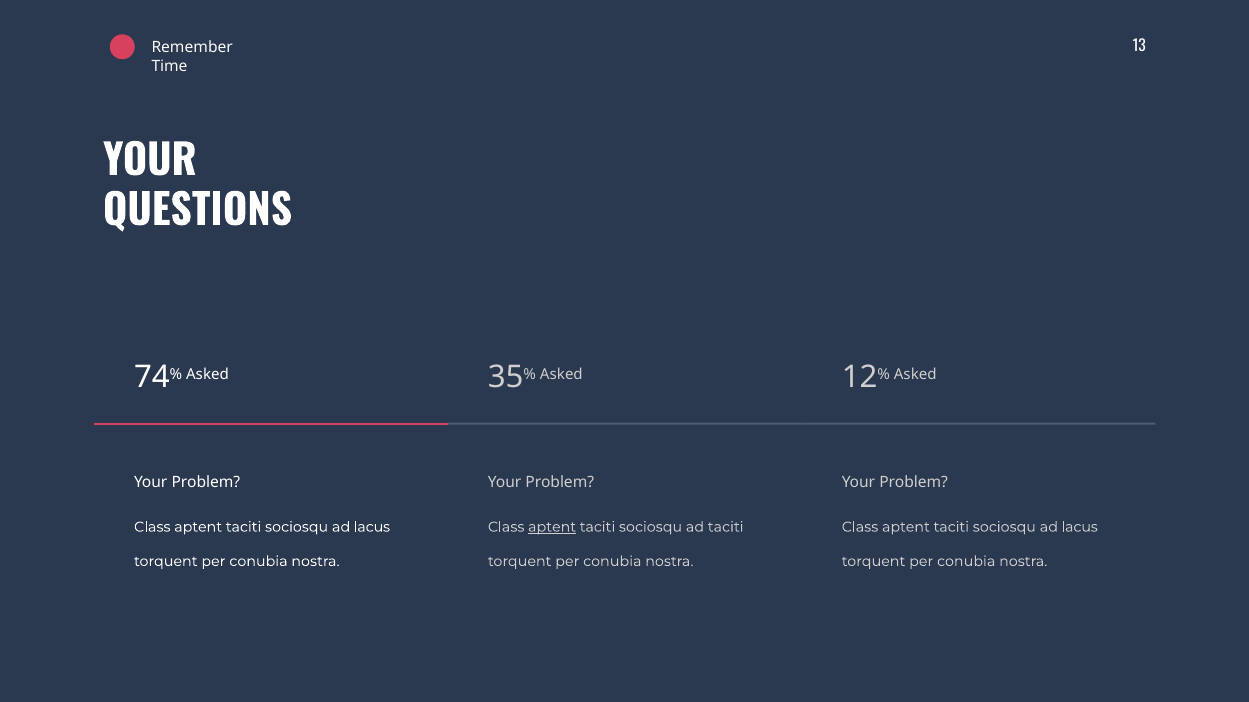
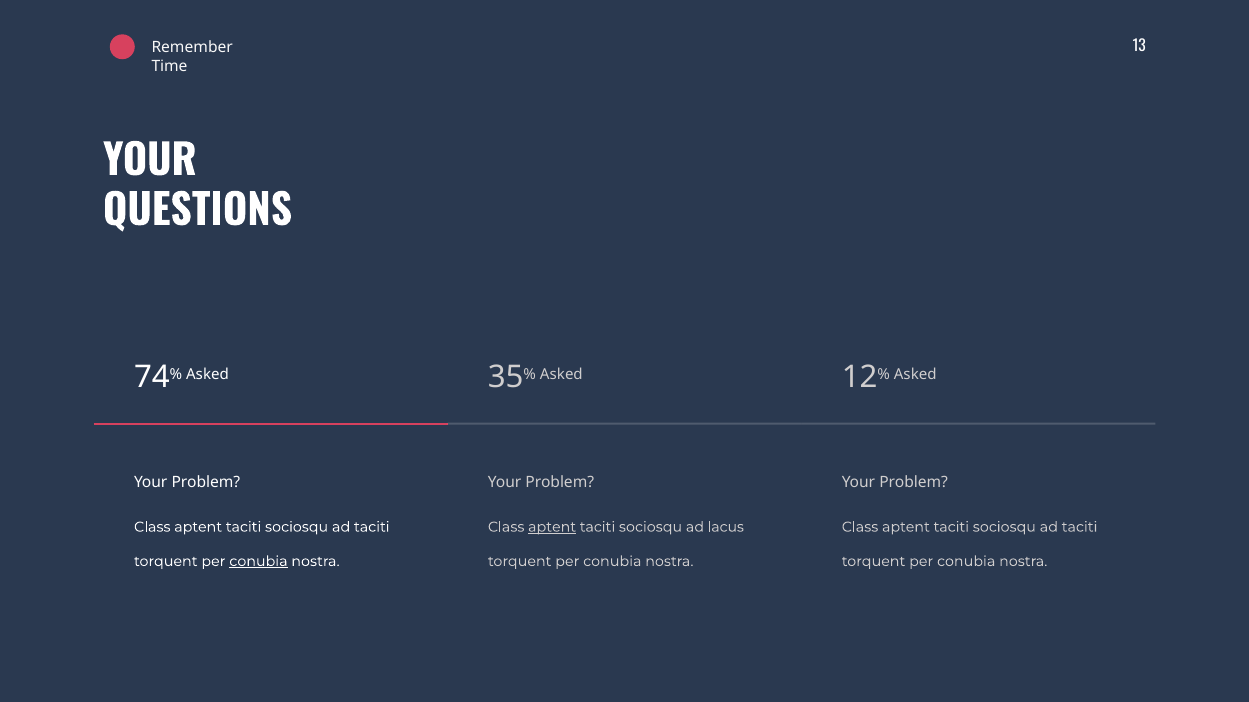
lacus at (372, 527): lacus -> taciti
ad taciti: taciti -> lacus
lacus at (1080, 527): lacus -> taciti
conubia at (258, 562) underline: none -> present
